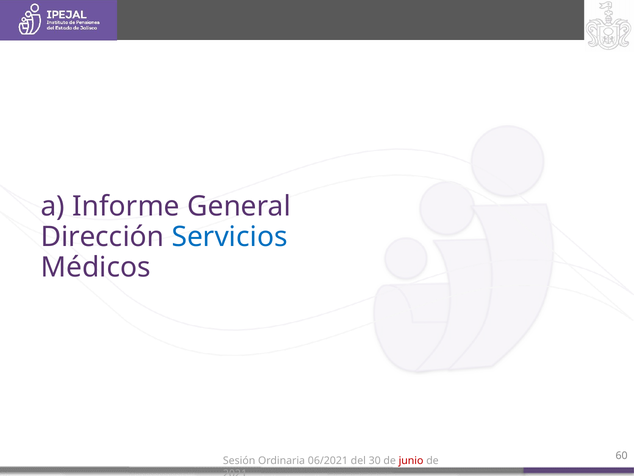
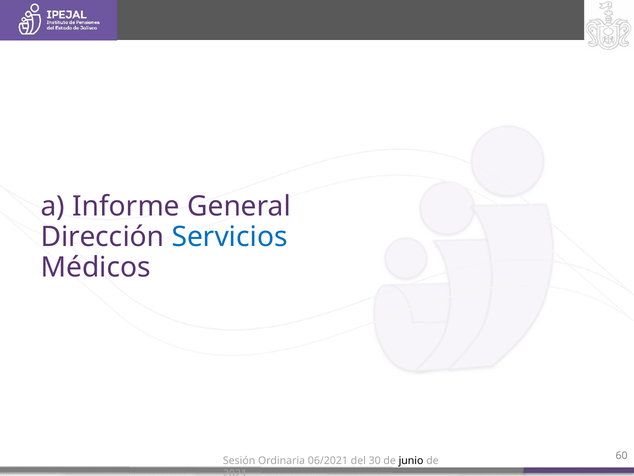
junio colour: red -> black
